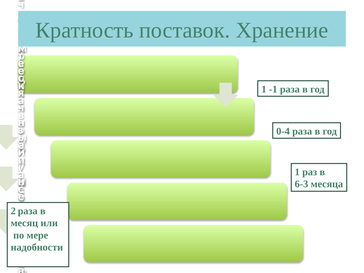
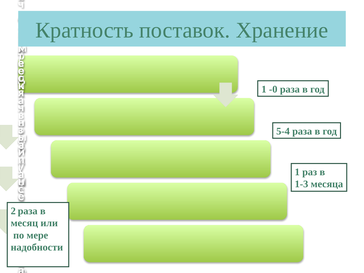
-1: -1 -> -0
0-4: 0-4 -> 5-4
6-3: 6-3 -> 1-3
